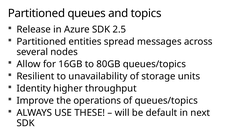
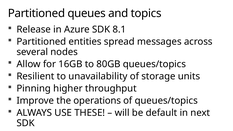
2.5: 2.5 -> 8.1
Identity: Identity -> Pinning
